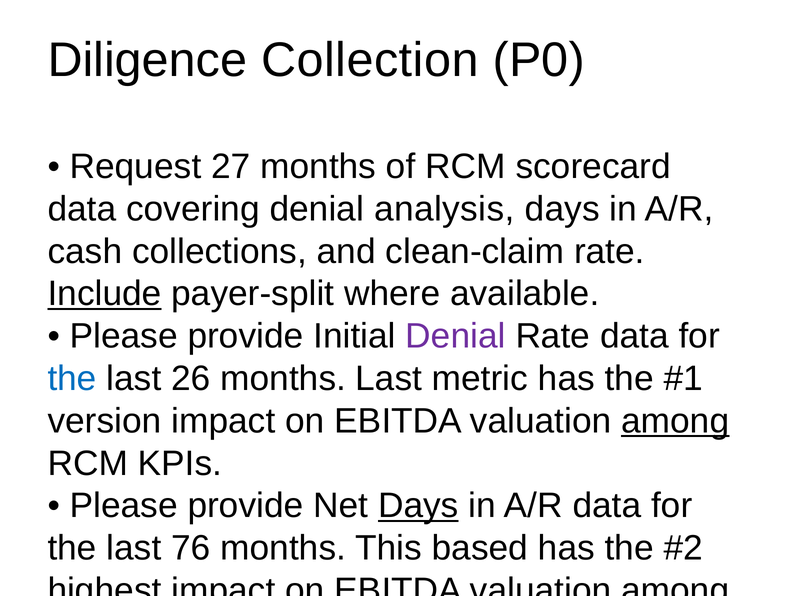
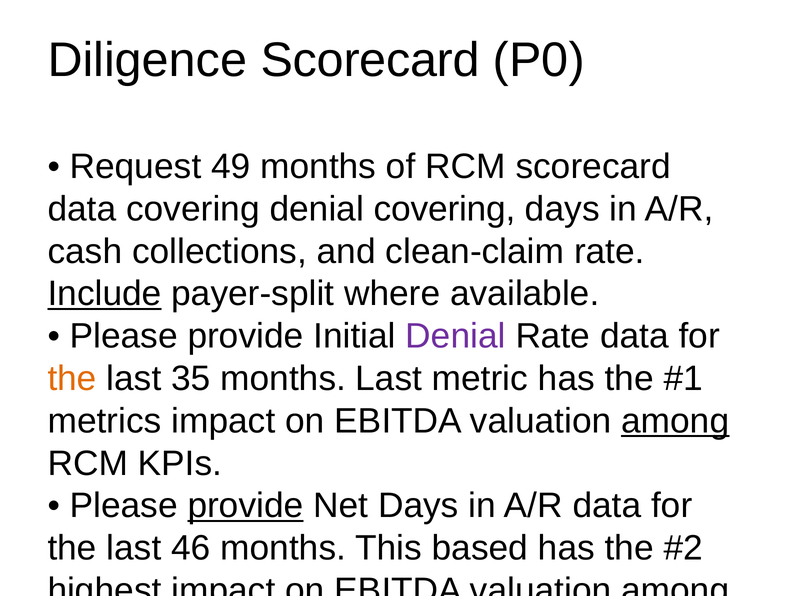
Diligence Collection: Collection -> Scorecard
27: 27 -> 49
denial analysis: analysis -> covering
the at (72, 379) colour: blue -> orange
26: 26 -> 35
version: version -> metrics
provide at (245, 506) underline: none -> present
Days at (418, 506) underline: present -> none
76: 76 -> 46
